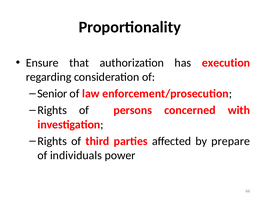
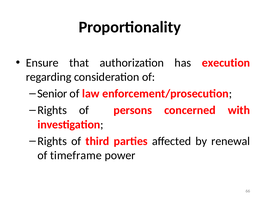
prepare: prepare -> renewal
individuals: individuals -> timeframe
